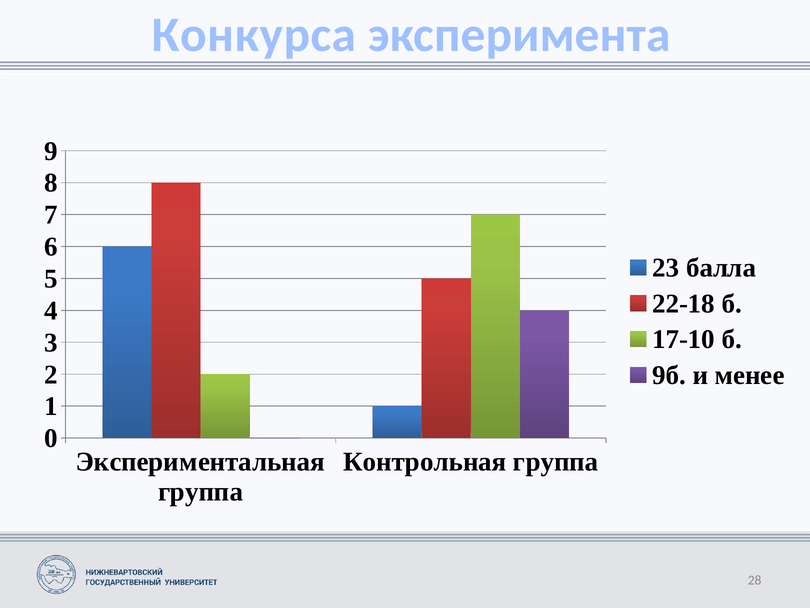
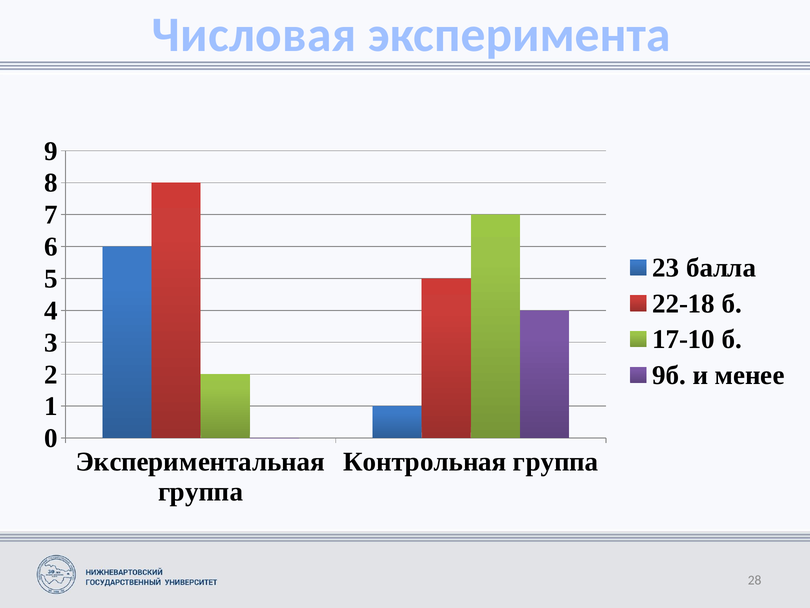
Конкурса: Конкурса -> Числовая
